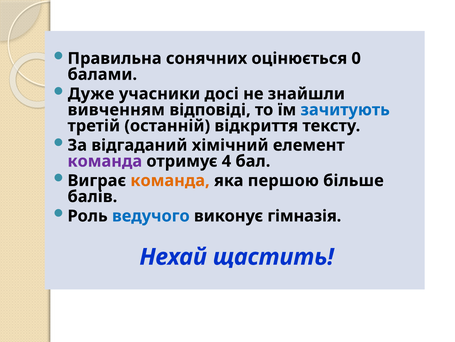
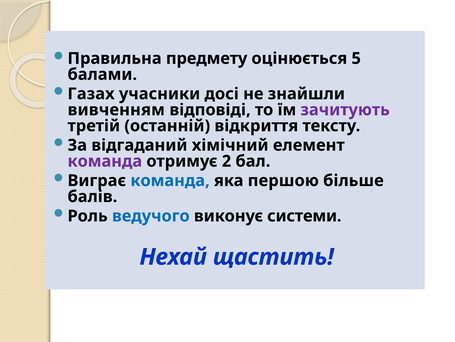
сонячних: сонячних -> предмету
0: 0 -> 5
Дуже: Дуже -> Газах
зачитують colour: blue -> purple
4: 4 -> 2
команда at (170, 180) colour: orange -> blue
гімназія: гімназія -> системи
